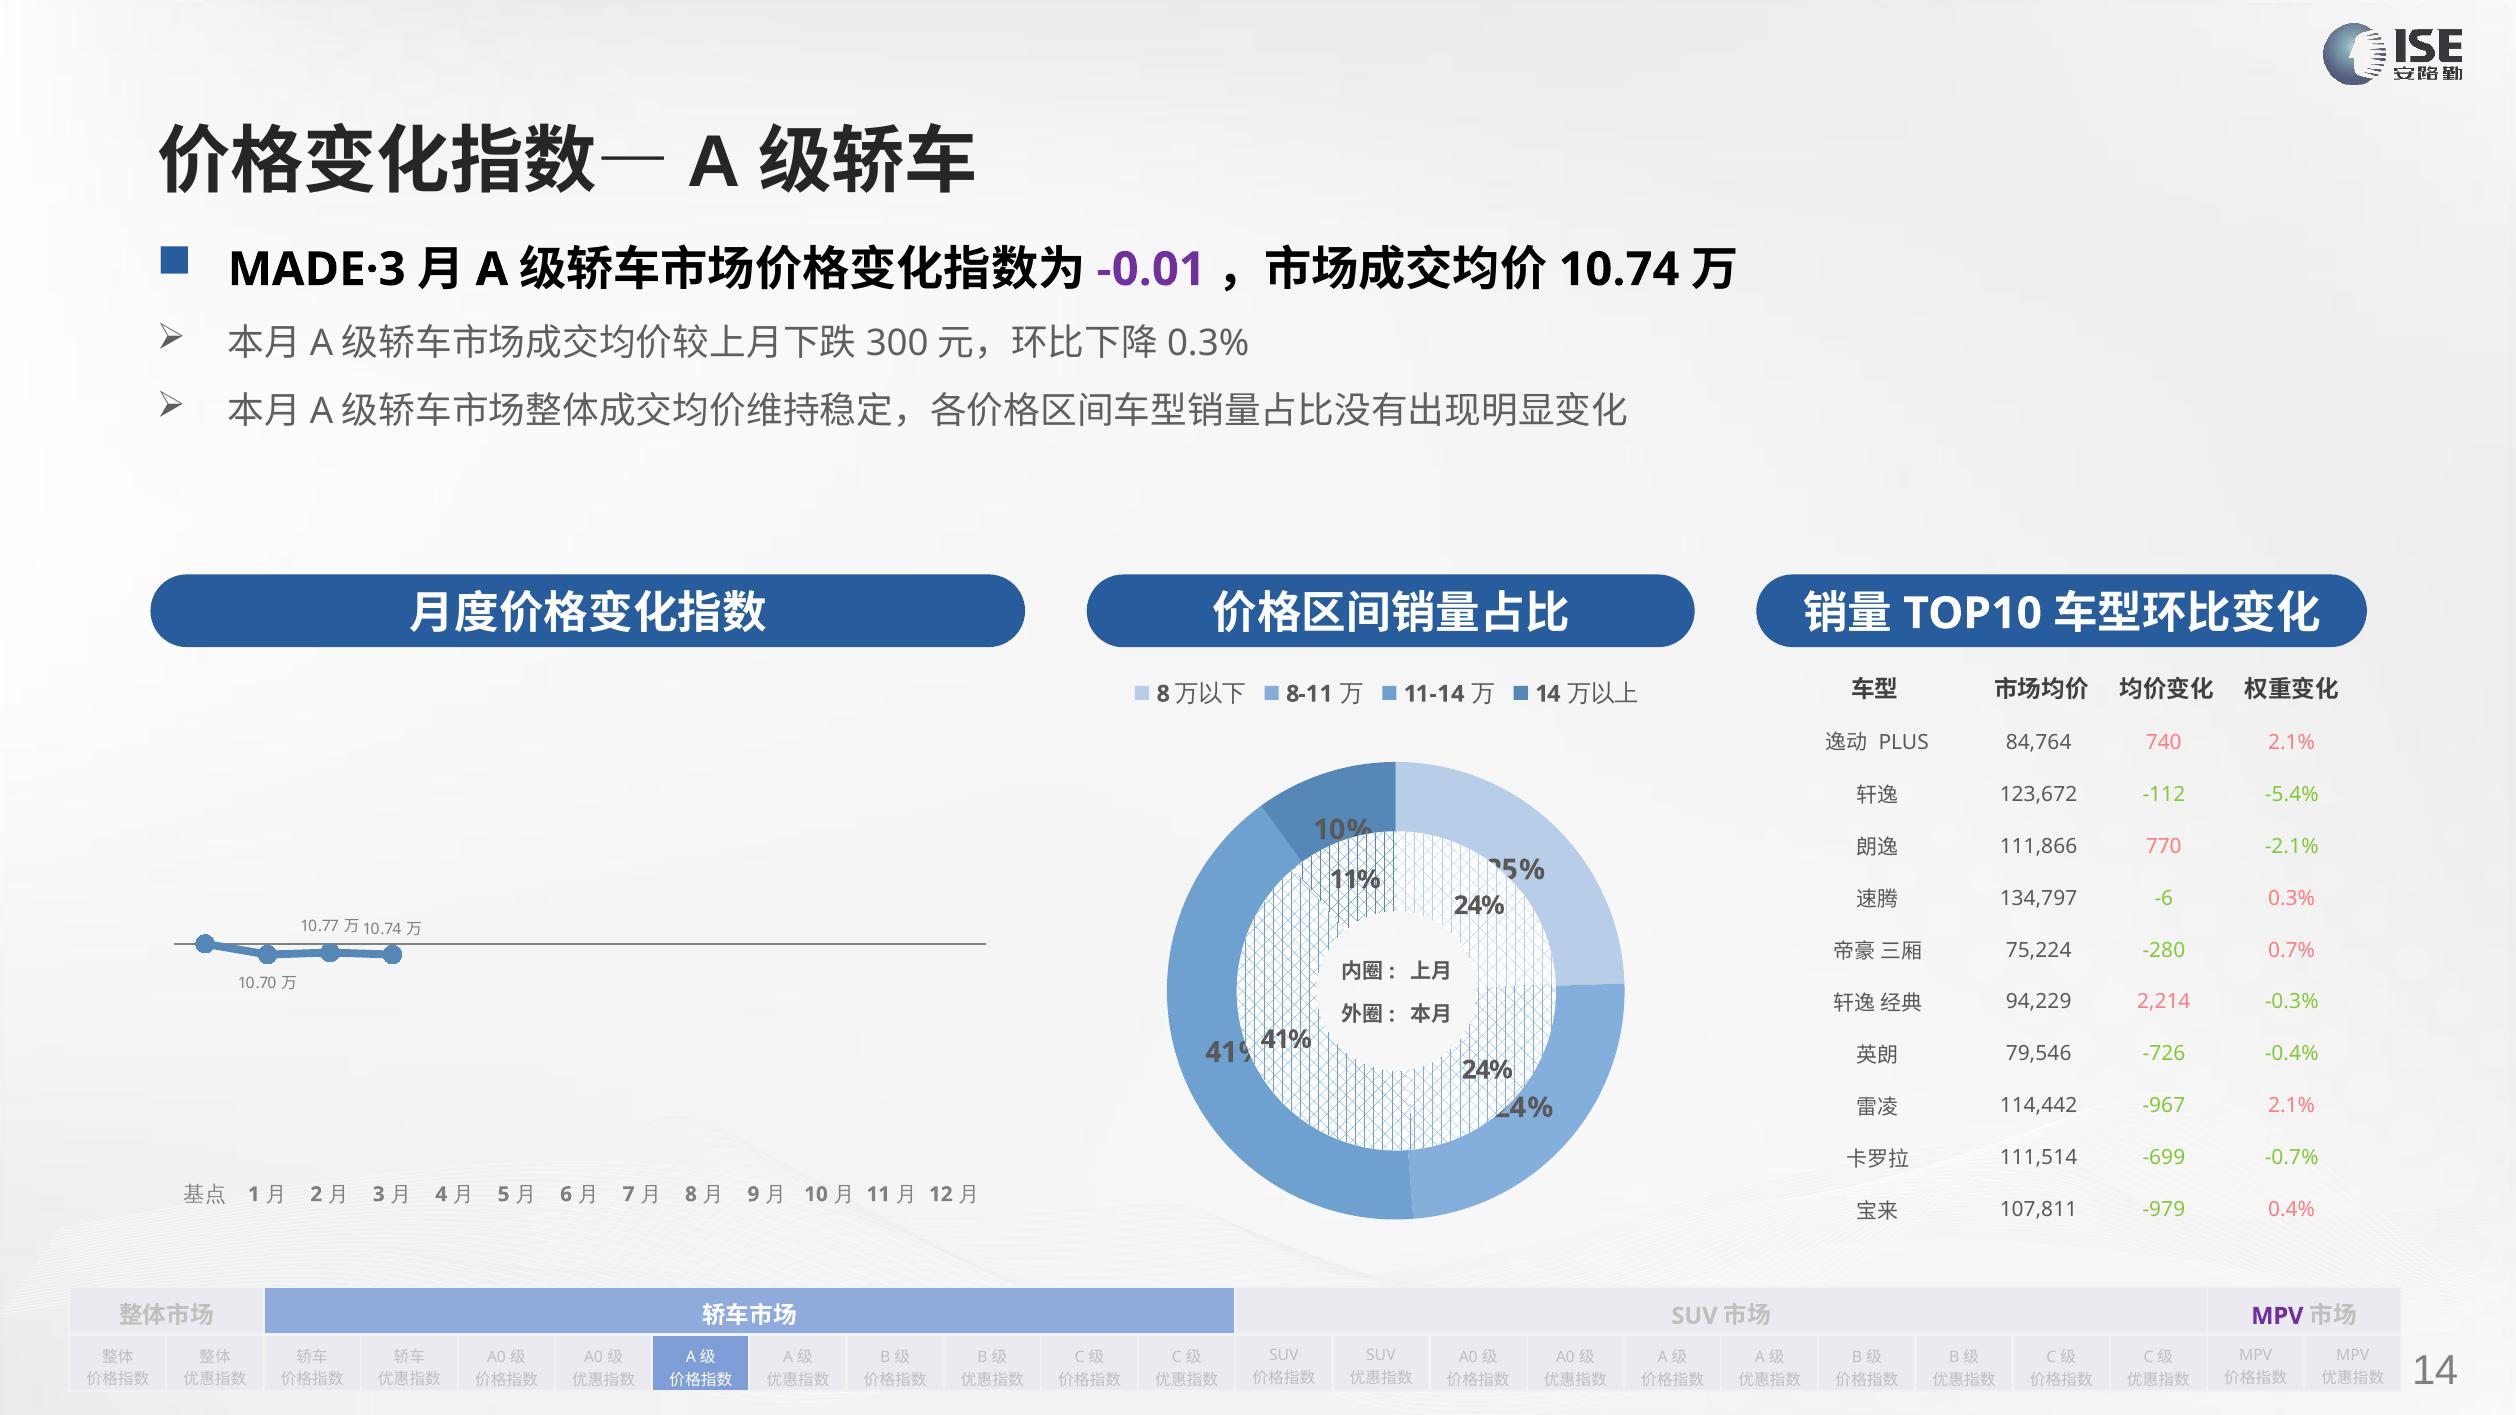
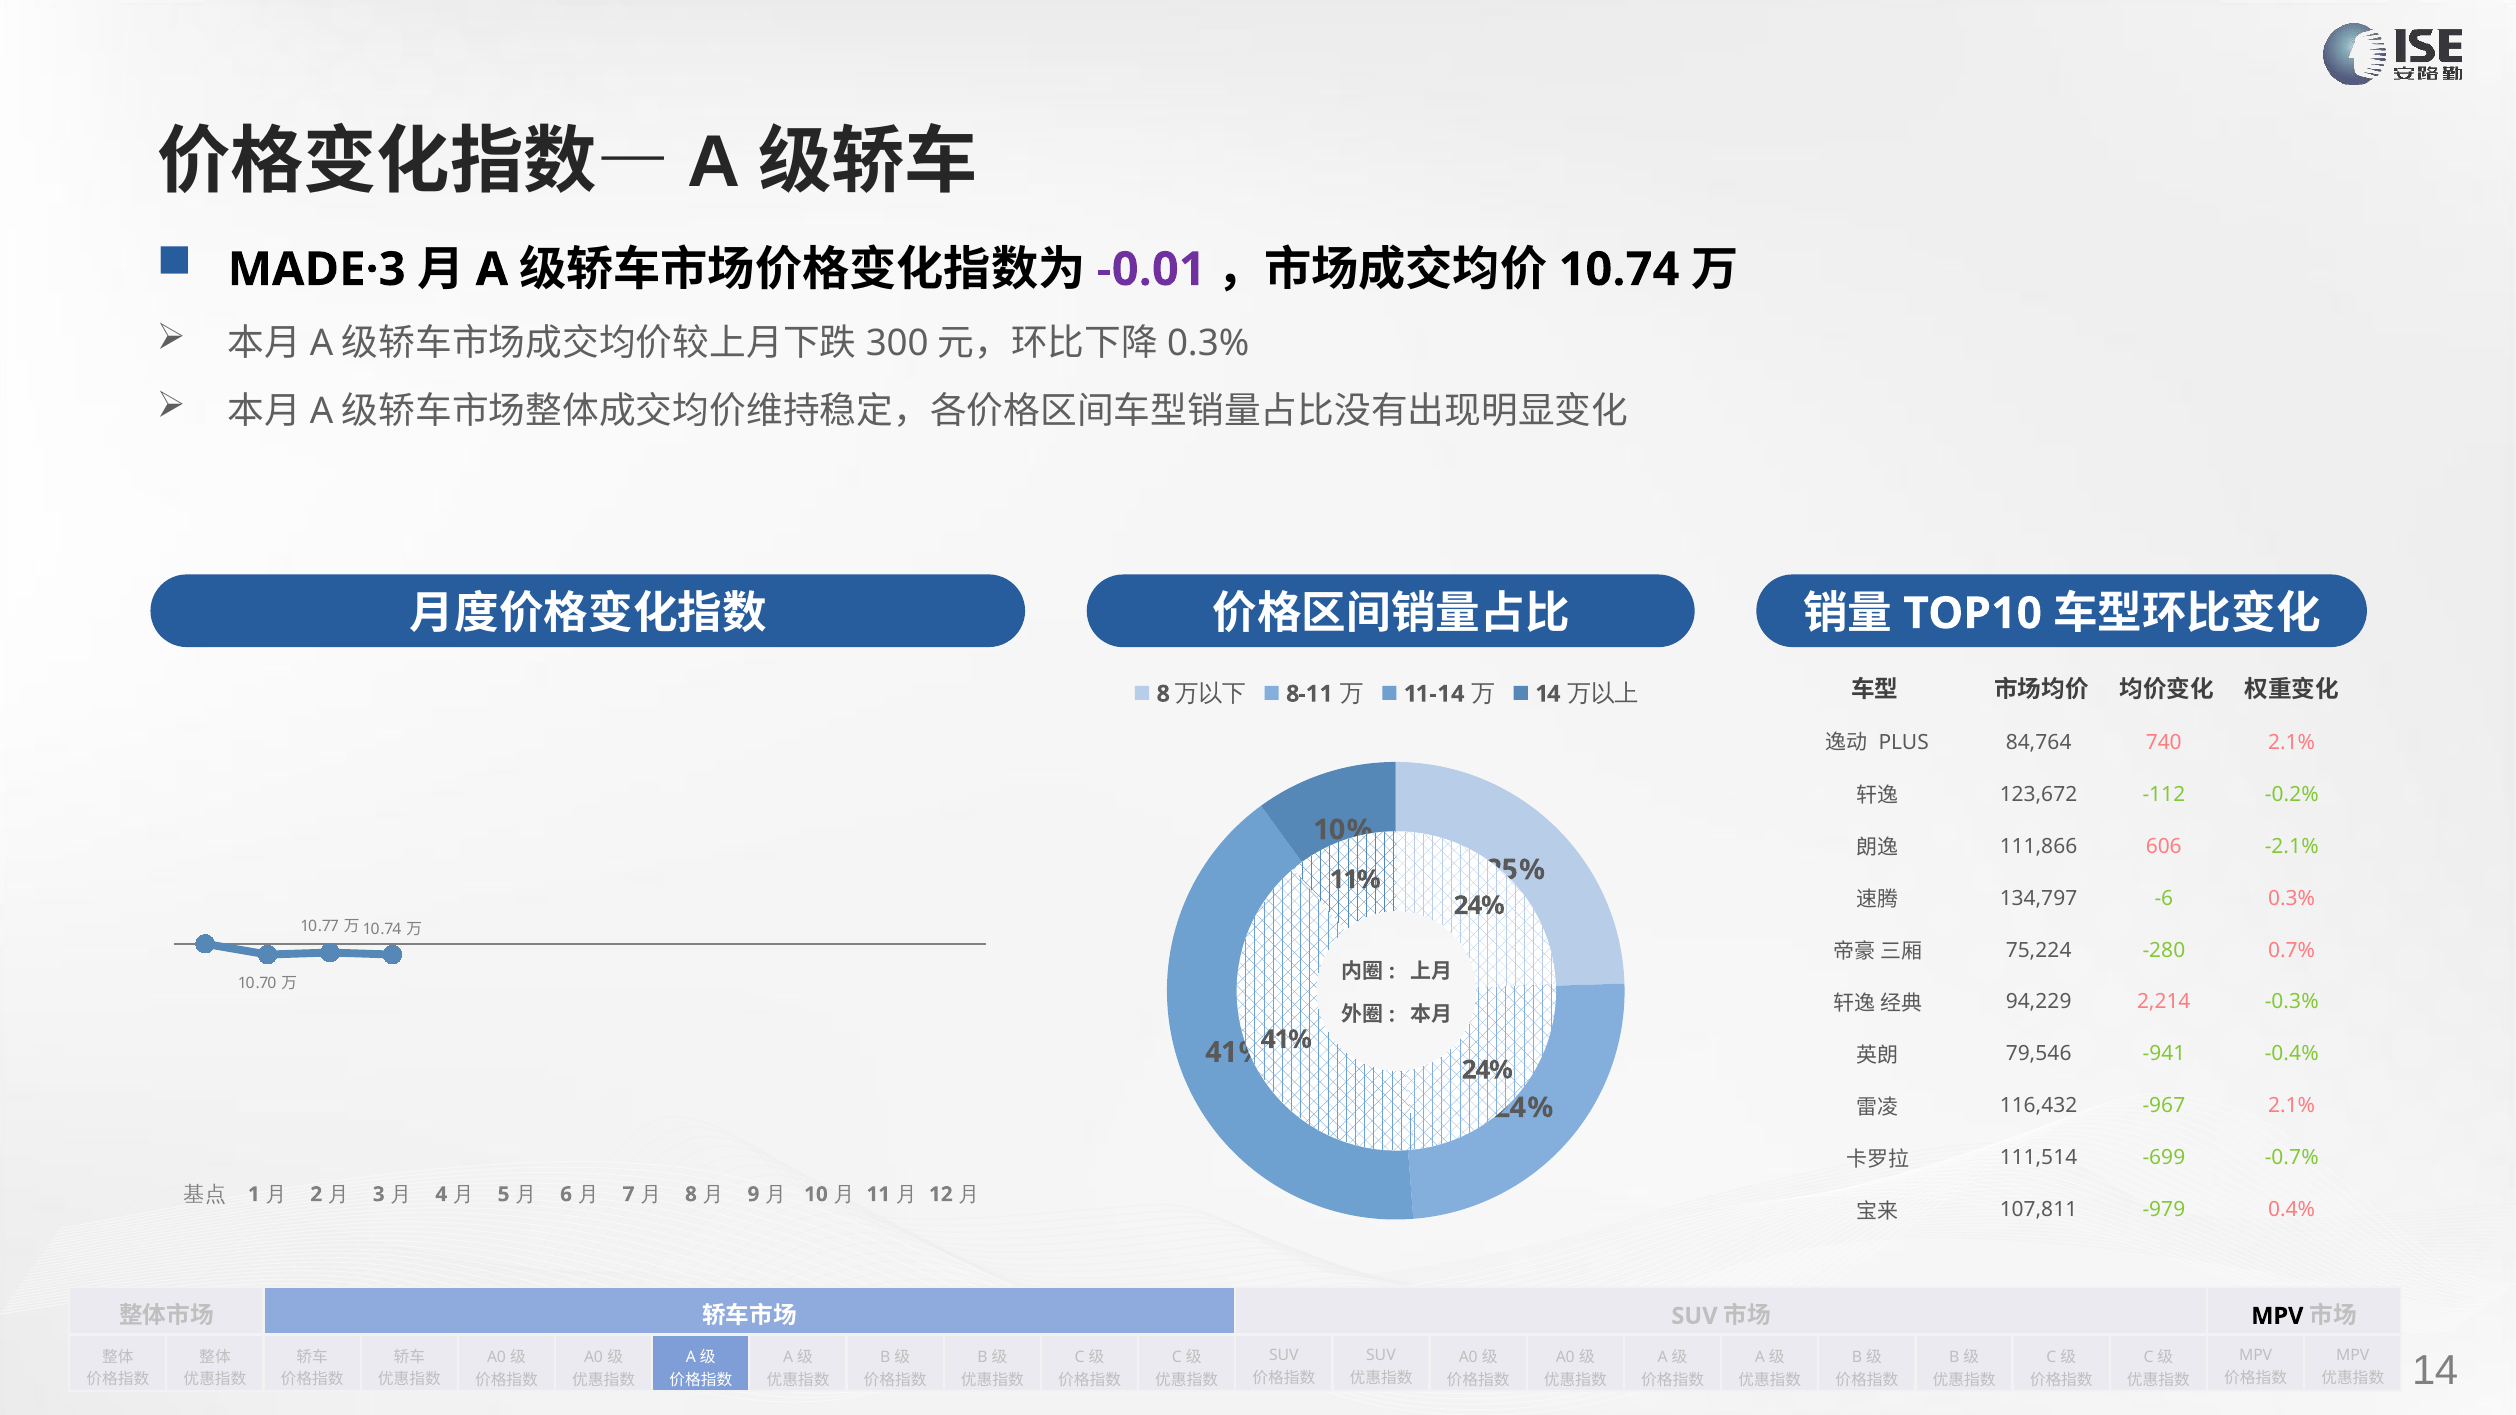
-5.4%: -5.4% -> -0.2%
770: 770 -> 606
-726: -726 -> -941
114,442: 114,442 -> 116,432
MPV at (2277, 1316) colour: purple -> black
